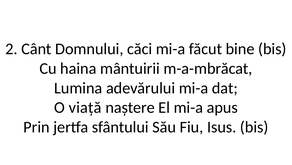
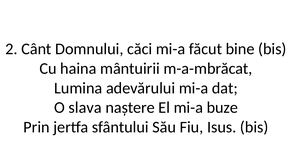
viață: viață -> slava
apus: apus -> buze
